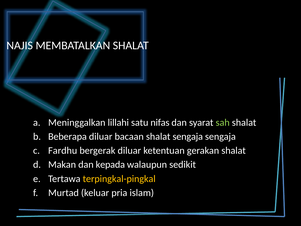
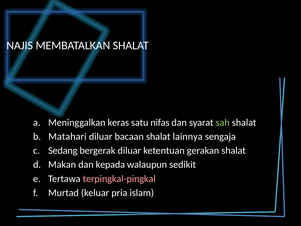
lillahi: lillahi -> keras
Beberapa: Beberapa -> Matahari
shalat sengaja: sengaja -> lainnya
Fardhu: Fardhu -> Sedang
terpingkal-pingkal colour: yellow -> pink
